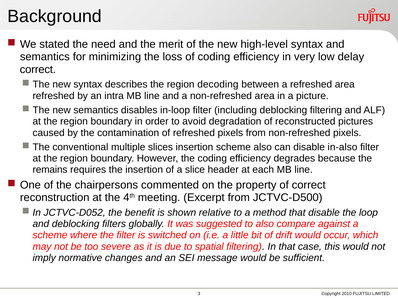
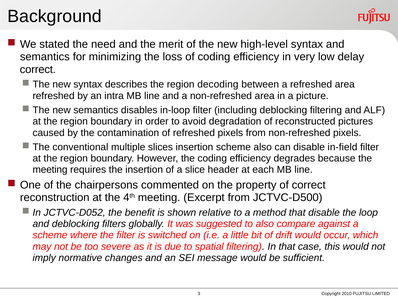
in-also: in-also -> in-field
remains at (50, 170): remains -> meeting
